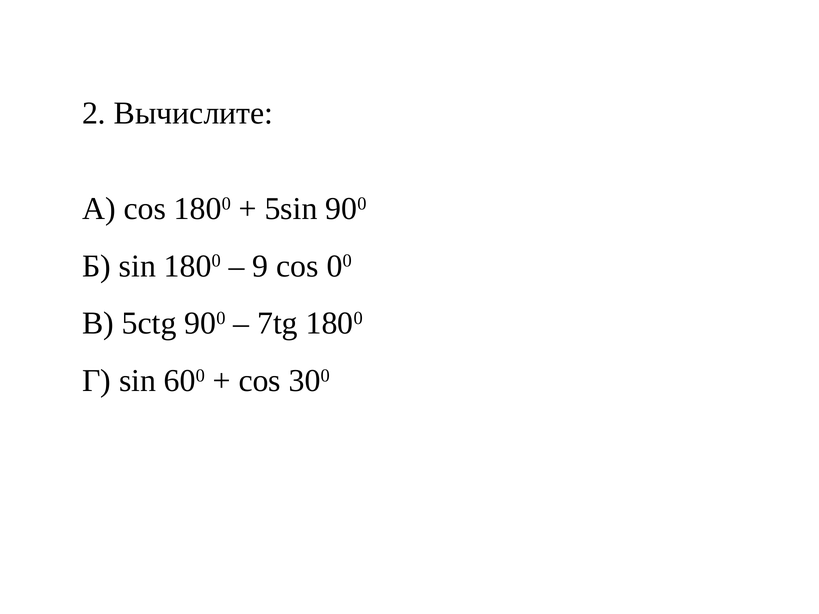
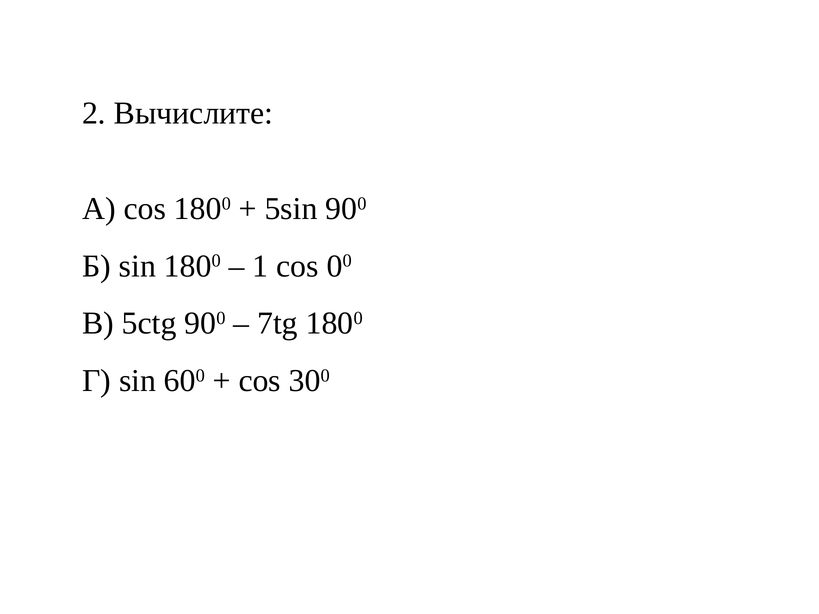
9: 9 -> 1
